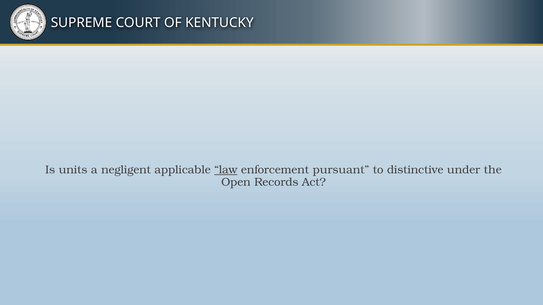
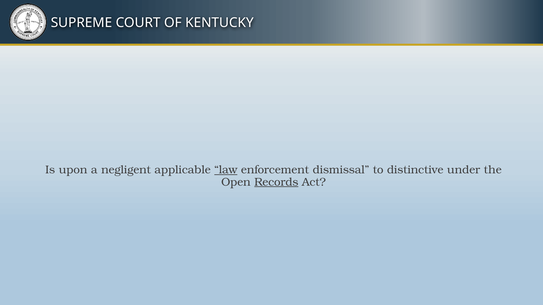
units: units -> upon
pursuant: pursuant -> dismissal
Records underline: none -> present
